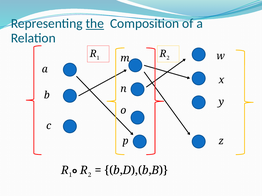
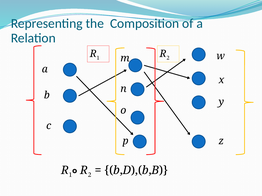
the underline: present -> none
